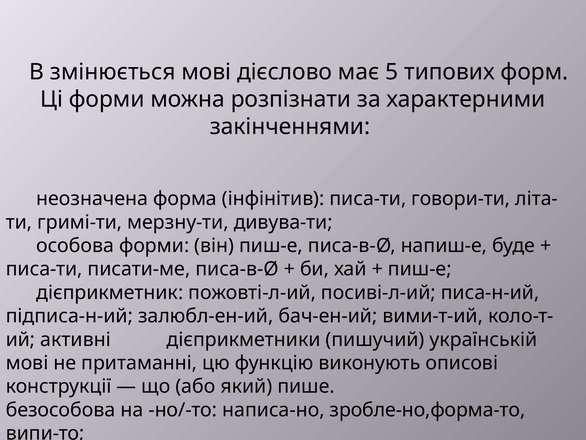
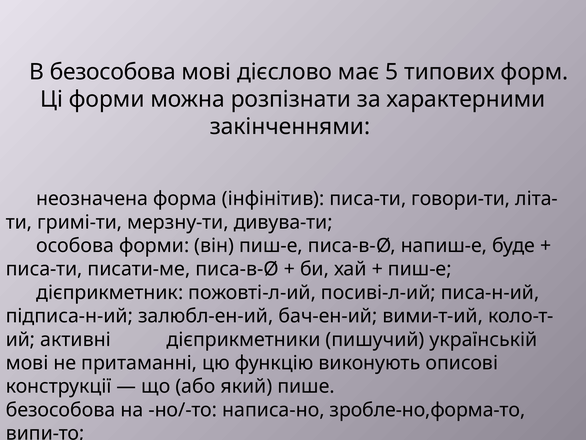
В змінюється: змінюється -> безособова
